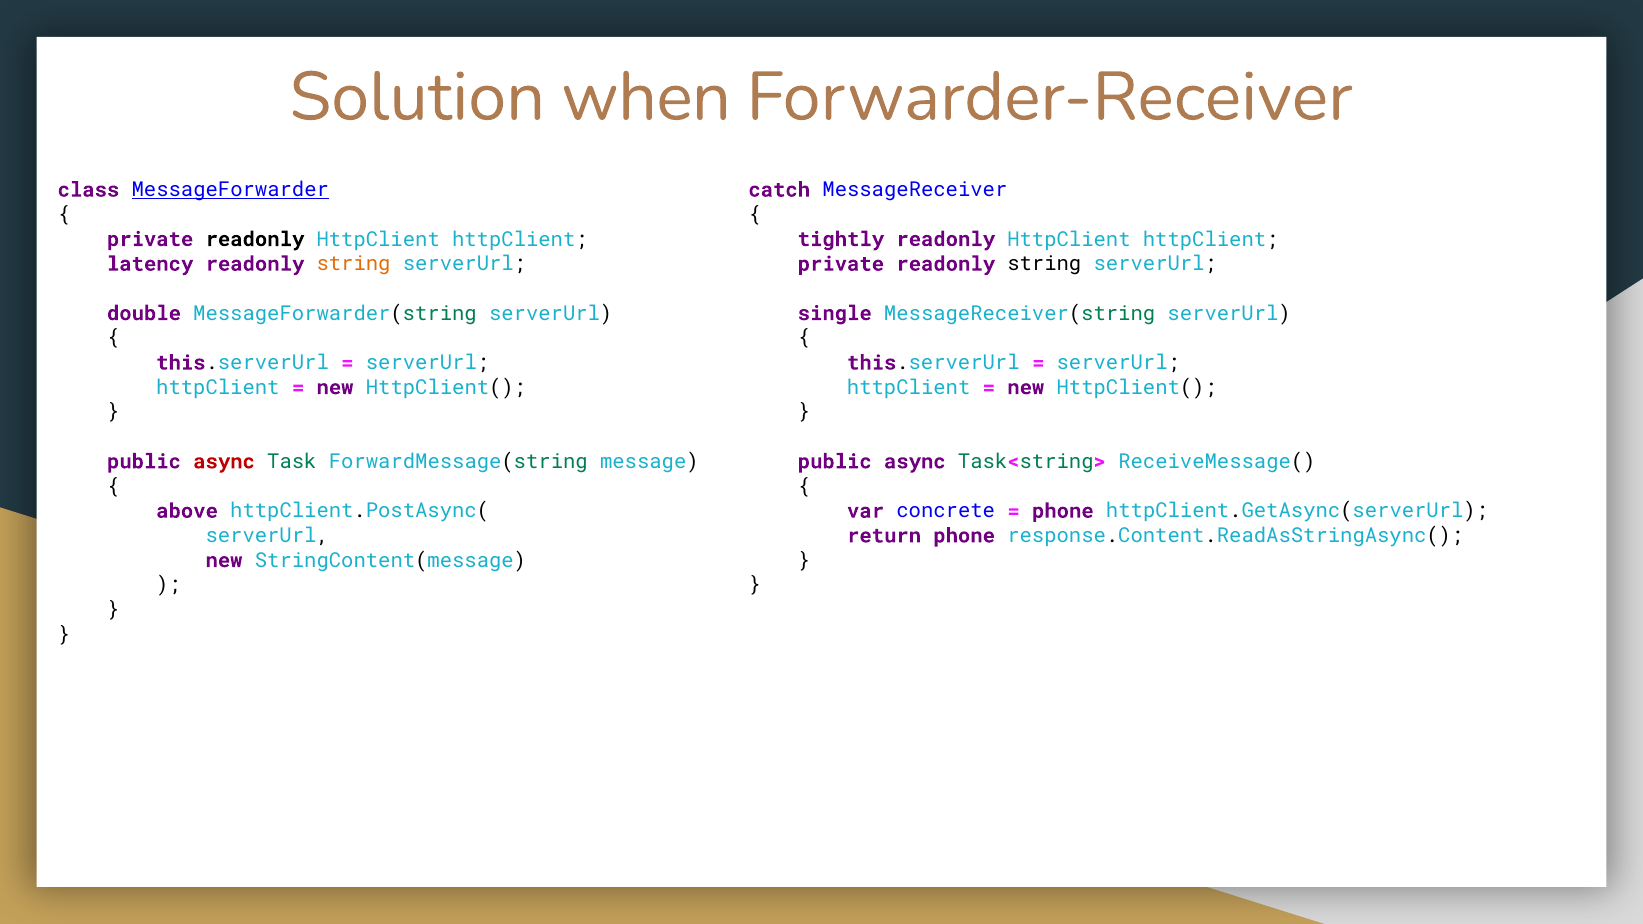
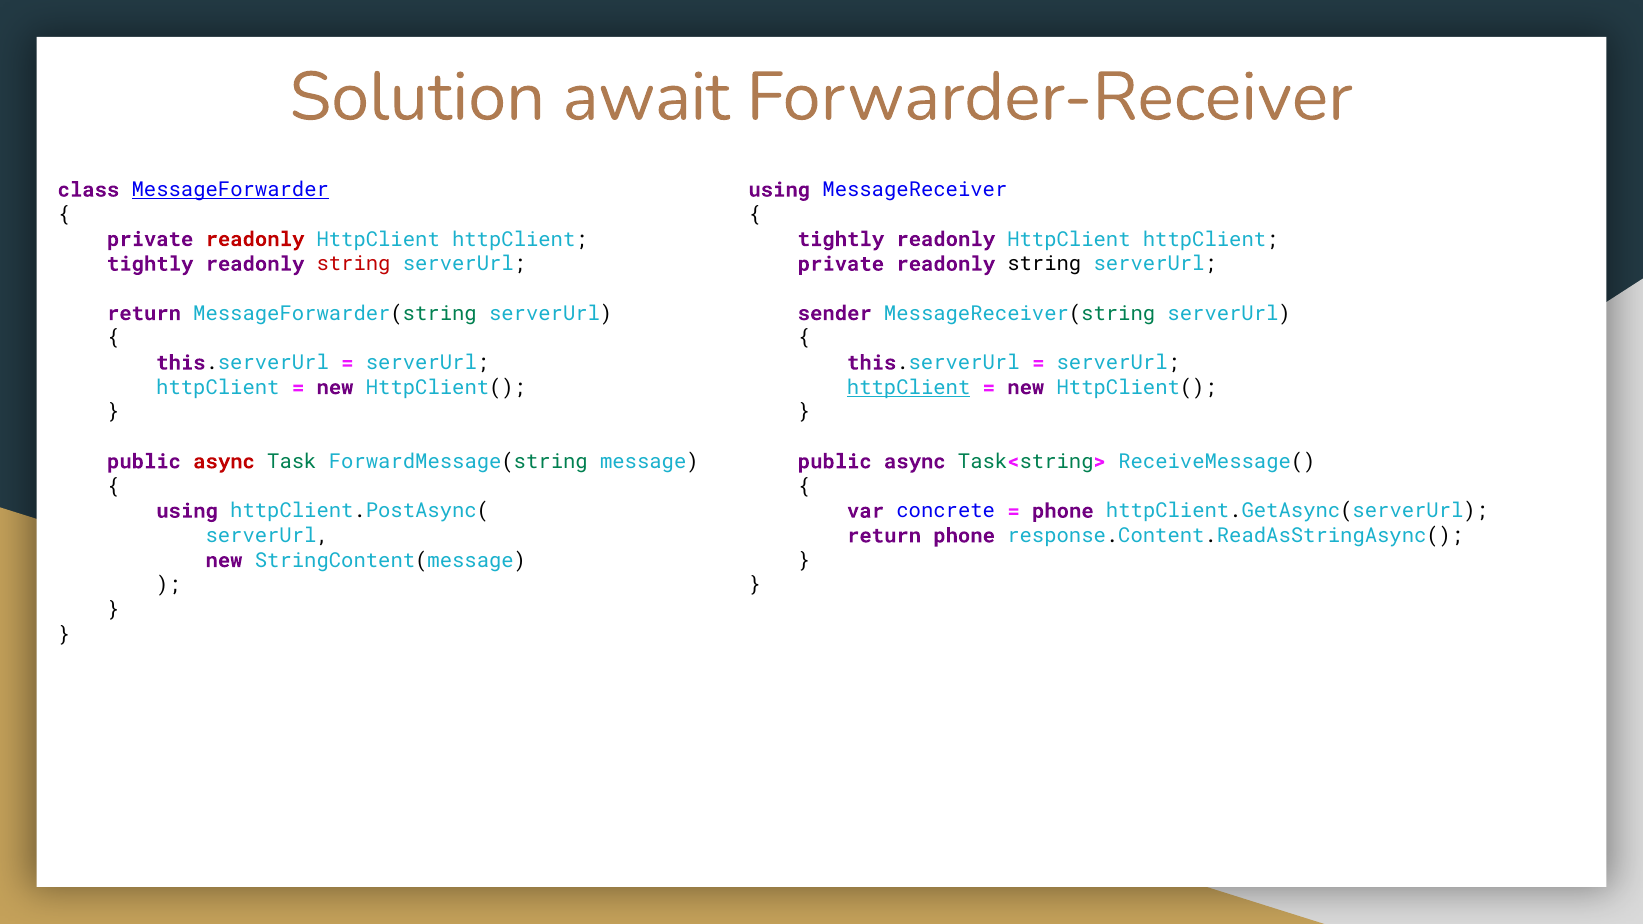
when: when -> await
catch at (779, 190): catch -> using
readonly at (255, 239) colour: black -> red
latency at (150, 264): latency -> tightly
string at (354, 264) colour: orange -> red
double at (144, 313): double -> return
single: single -> sender
httpClient at (909, 388) underline: none -> present
above at (187, 511): above -> using
